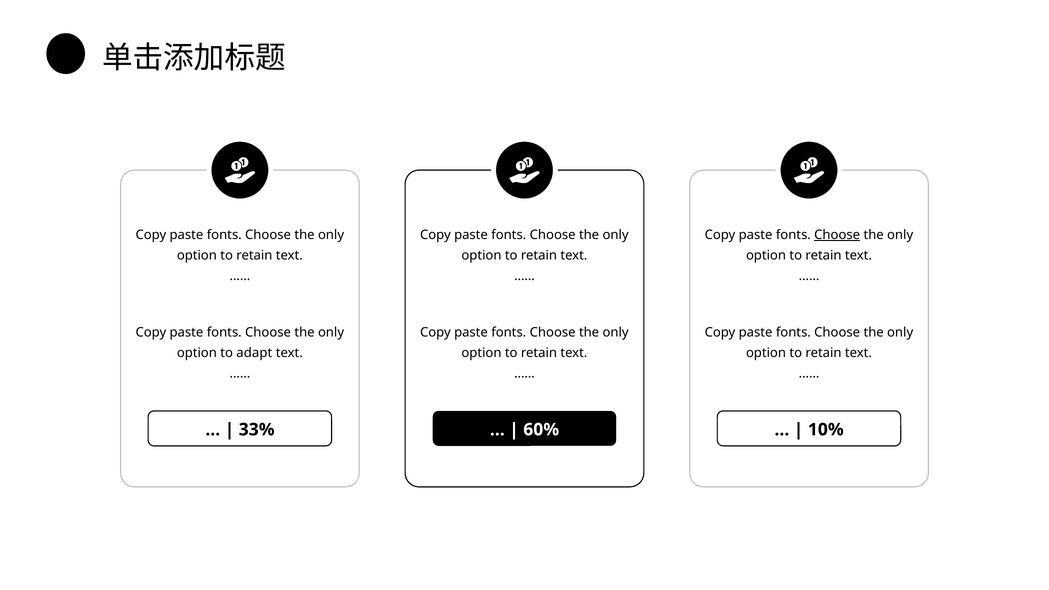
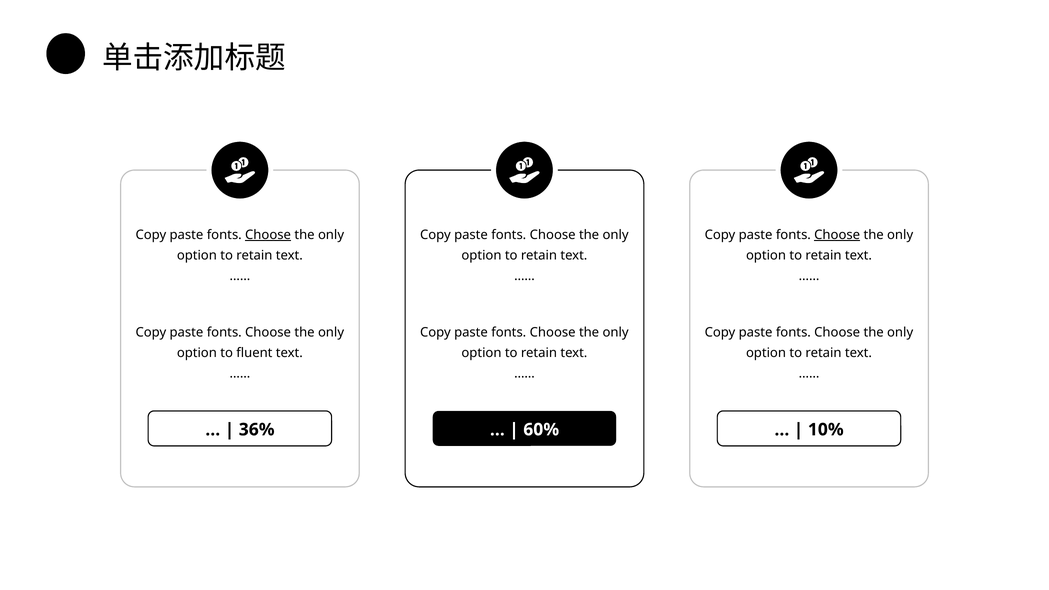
Choose at (268, 235) underline: none -> present
adapt: adapt -> fluent
33%: 33% -> 36%
